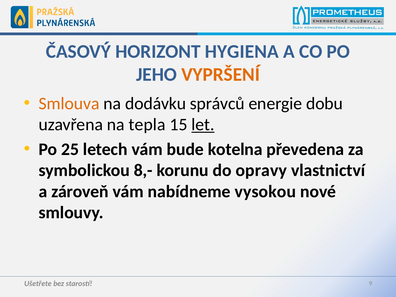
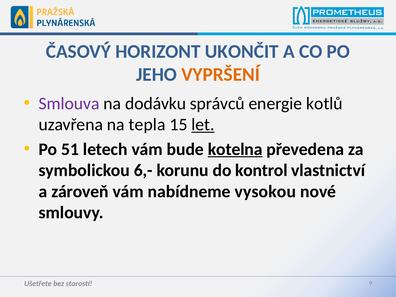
HYGIENA: HYGIENA -> UKONČIT
Smlouva colour: orange -> purple
dobu: dobu -> kotlů
25: 25 -> 51
kotelna underline: none -> present
8,-: 8,- -> 6,-
opravy: opravy -> kontrol
